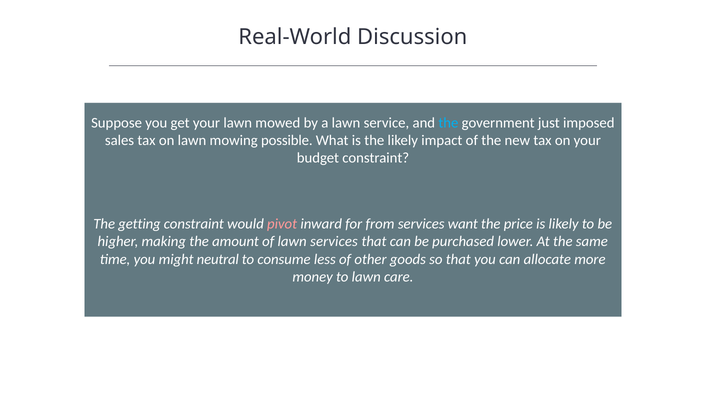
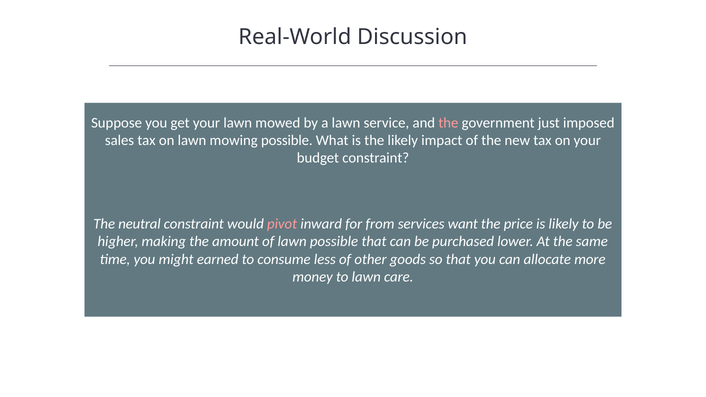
the at (448, 123) colour: light blue -> pink
getting: getting -> neutral
lawn services: services -> possible
neutral: neutral -> earned
